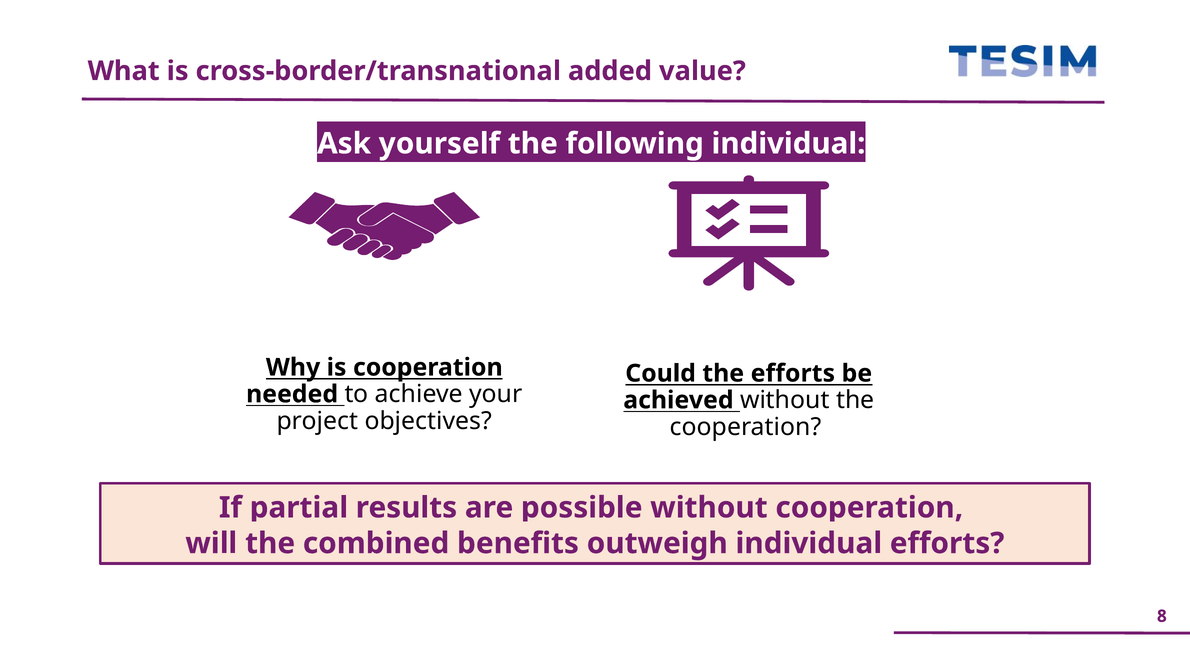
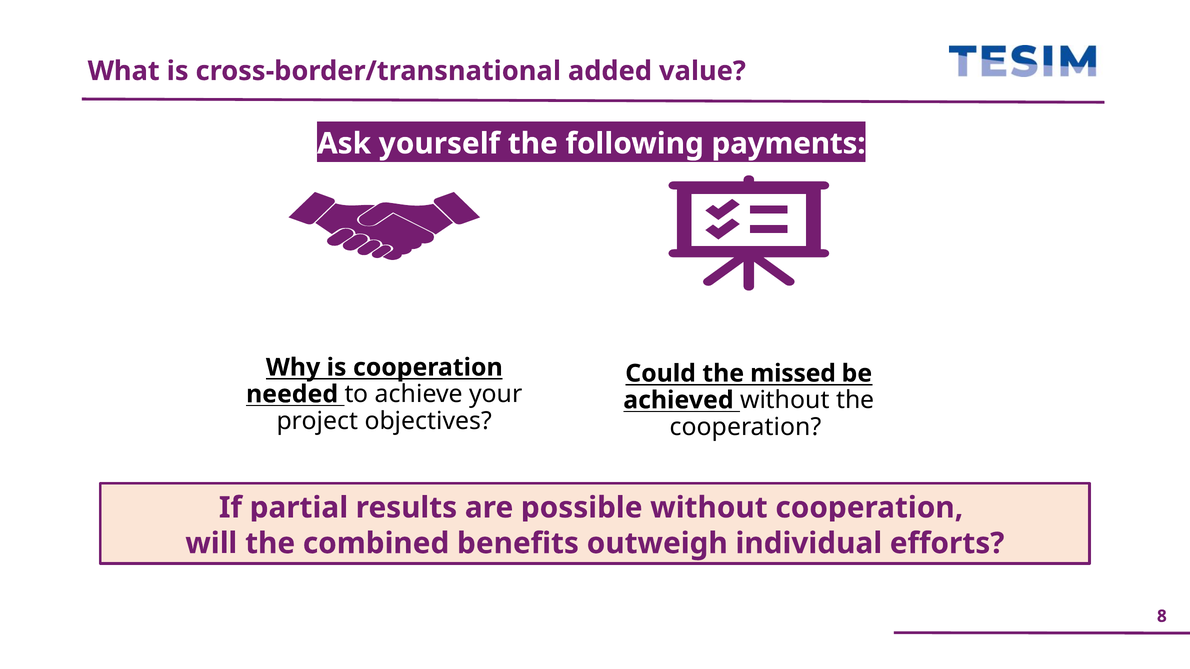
following individual: individual -> payments
the efforts: efforts -> missed
